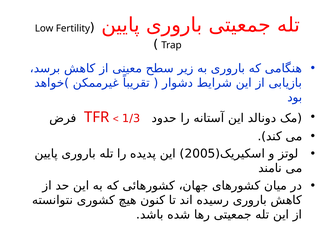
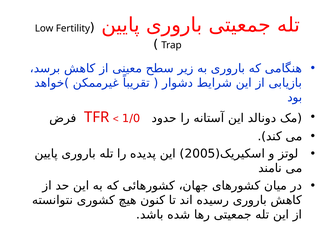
1/3: 1/3 -> 1/0
